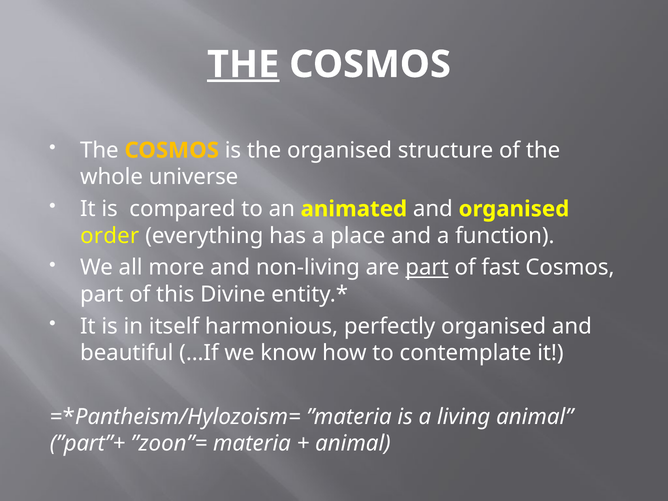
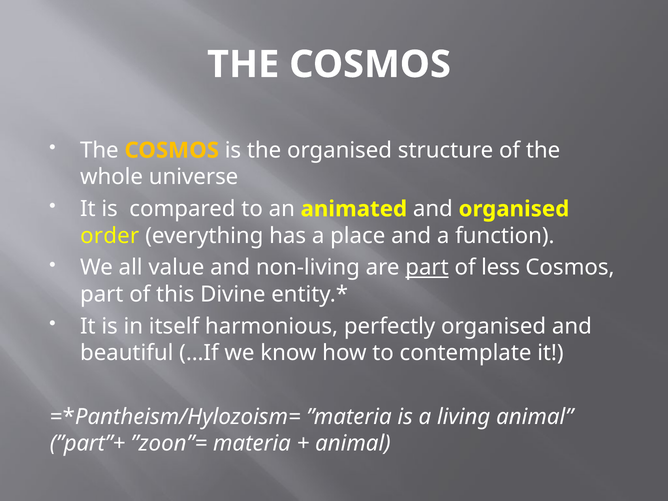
THE at (243, 64) underline: present -> none
more: more -> value
fast: fast -> less
